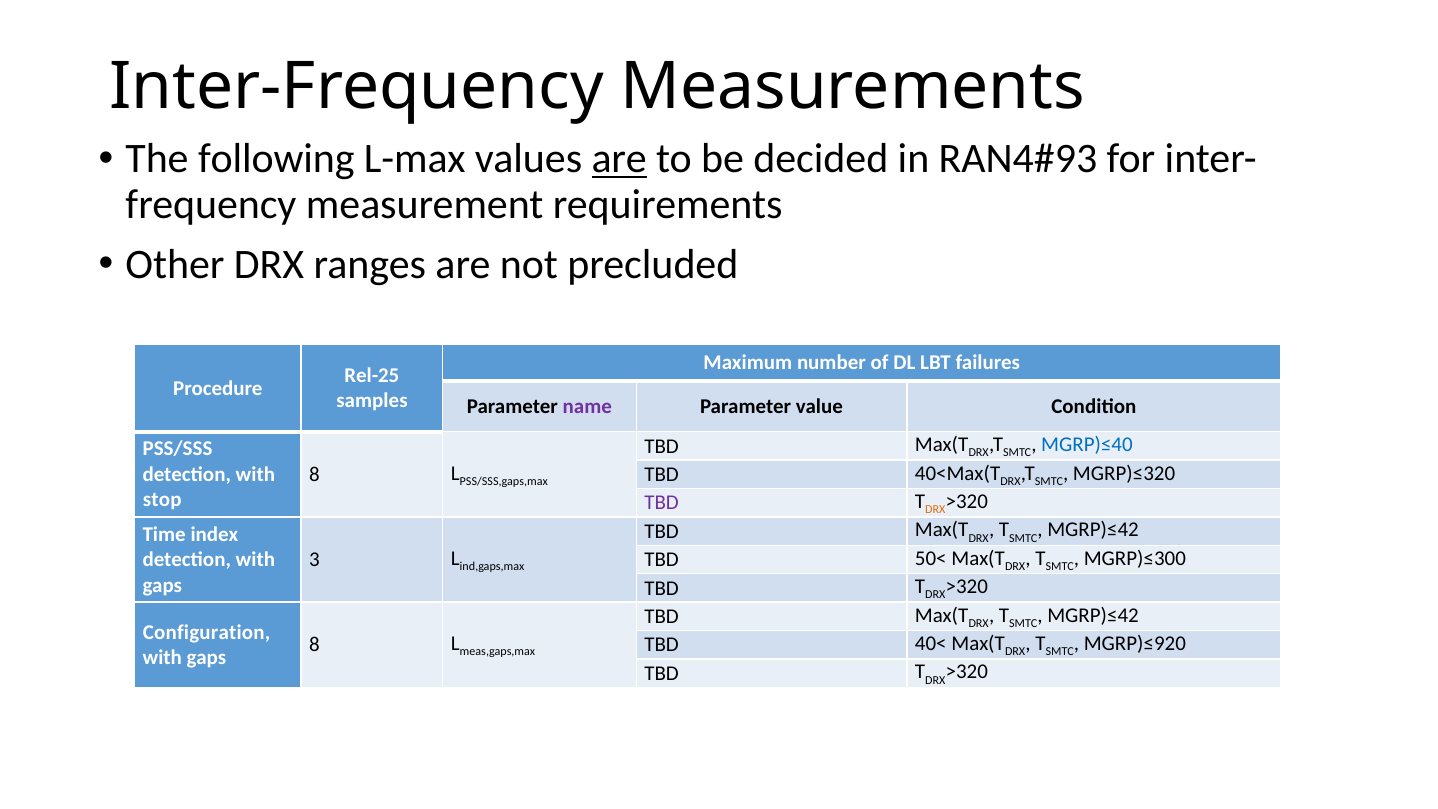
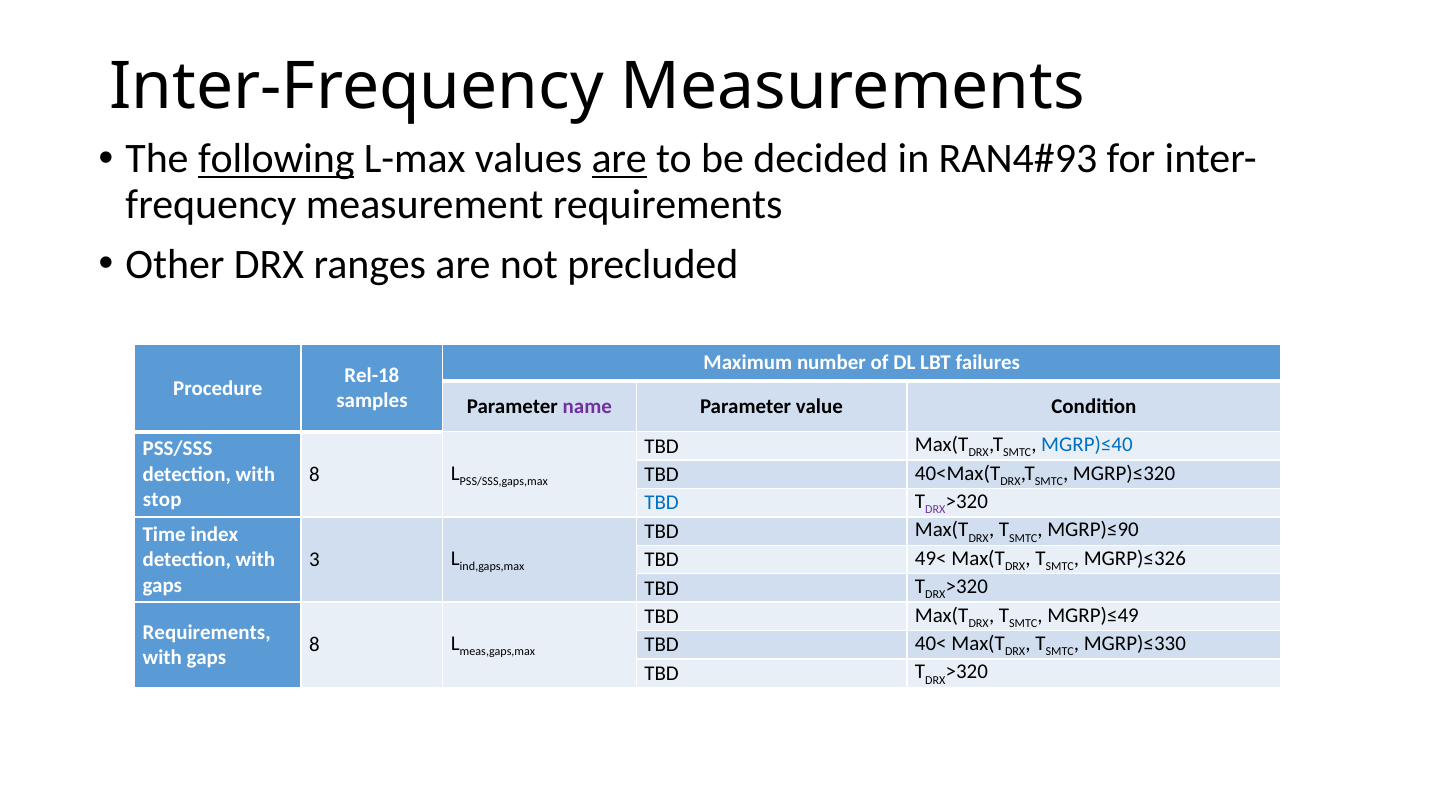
following underline: none -> present
Rel-25: Rel-25 -> Rel-18
TBD at (662, 503) colour: purple -> blue
DRX at (935, 510) colour: orange -> purple
MGRP)≤42 at (1093, 530): MGRP)≤42 -> MGRP)≤90
50<: 50< -> 49<
MGRP)≤300: MGRP)≤300 -> MGRP)≤326
MGRP)≤42 at (1093, 615): MGRP)≤42 -> MGRP)≤49
Configuration at (207, 632): Configuration -> Requirements
MGRP)≤920: MGRP)≤920 -> MGRP)≤330
